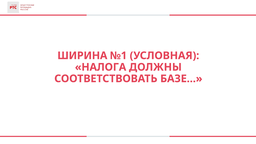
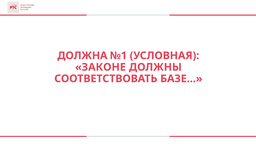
ШИРИНА: ШИРИНА -> ДОЛЖНА
НАЛОГА: НАЛОГА -> ЗАКОНЕ
